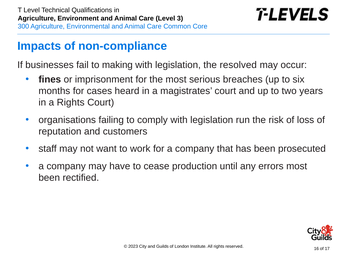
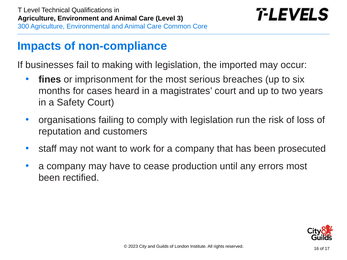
resolved: resolved -> imported
a Rights: Rights -> Safety
